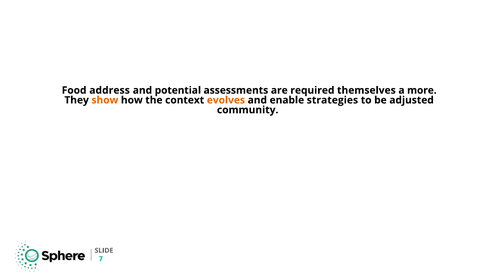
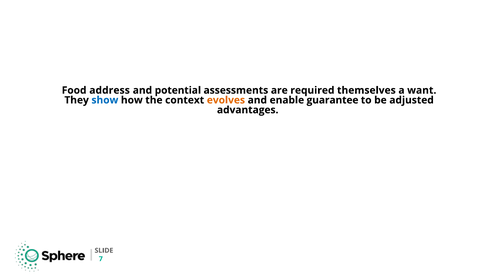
more: more -> want
show colour: orange -> blue
strategies: strategies -> guarantee
community: community -> advantages
